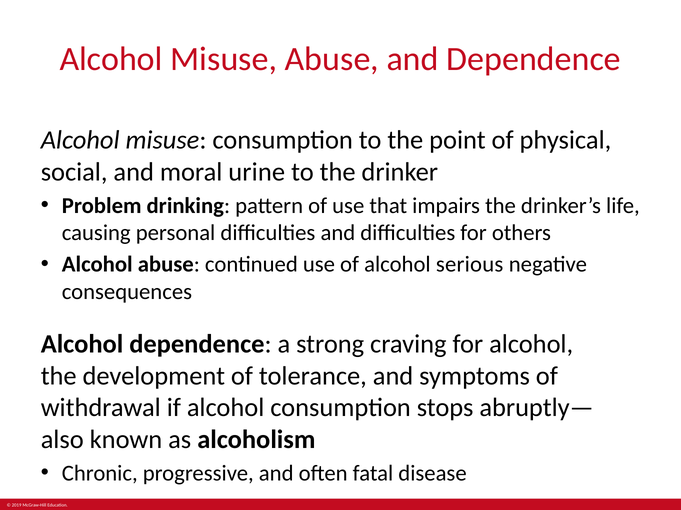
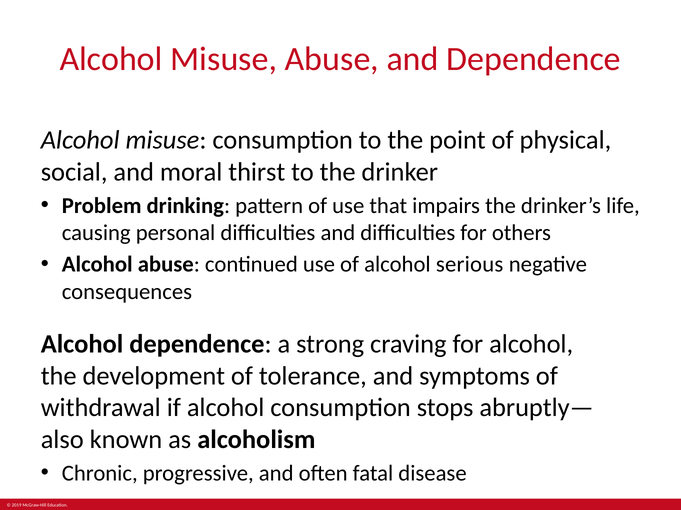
urine: urine -> thirst
